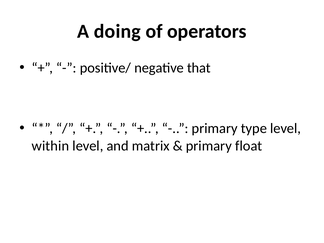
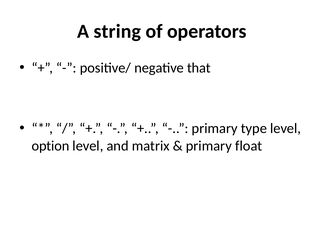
doing: doing -> string
within: within -> option
